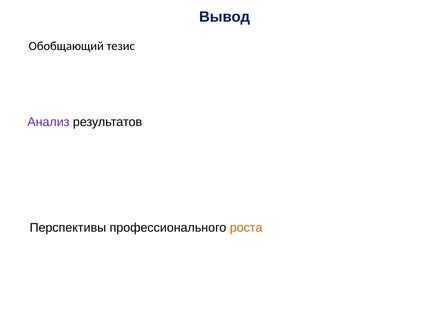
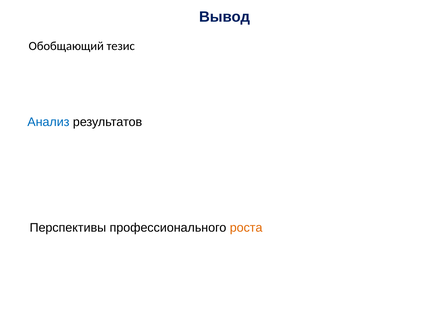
Анализ colour: purple -> blue
